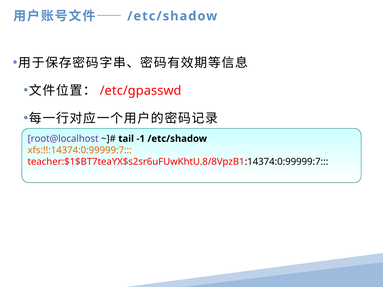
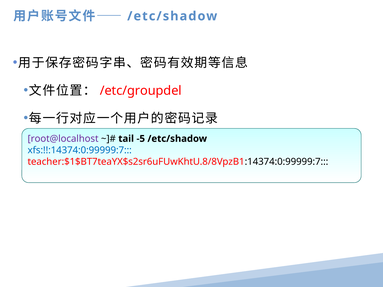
/etc/gpasswd: /etc/gpasswd -> /etc/groupdel
-1: -1 -> -5
xfs:!!:14374:0:99999:7 colour: orange -> blue
